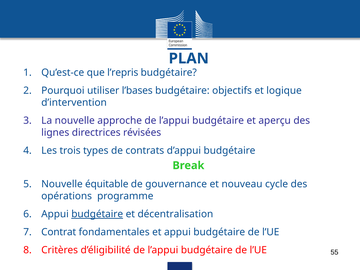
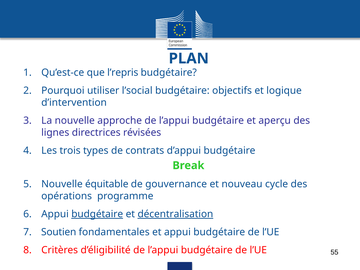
l’bases: l’bases -> l’social
décentralisation underline: none -> present
Contrat: Contrat -> Soutien
